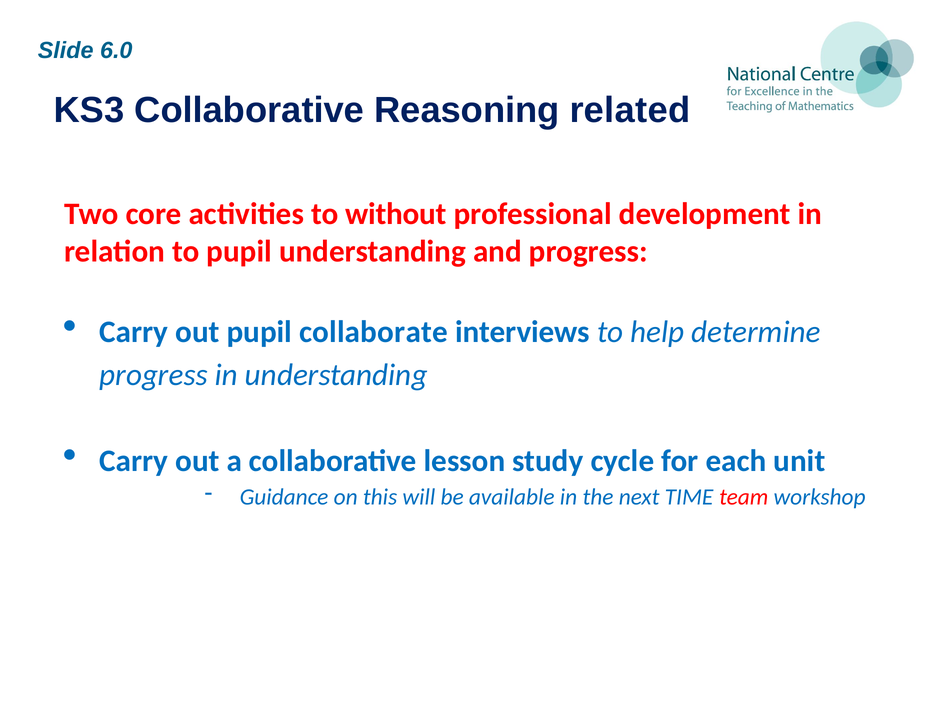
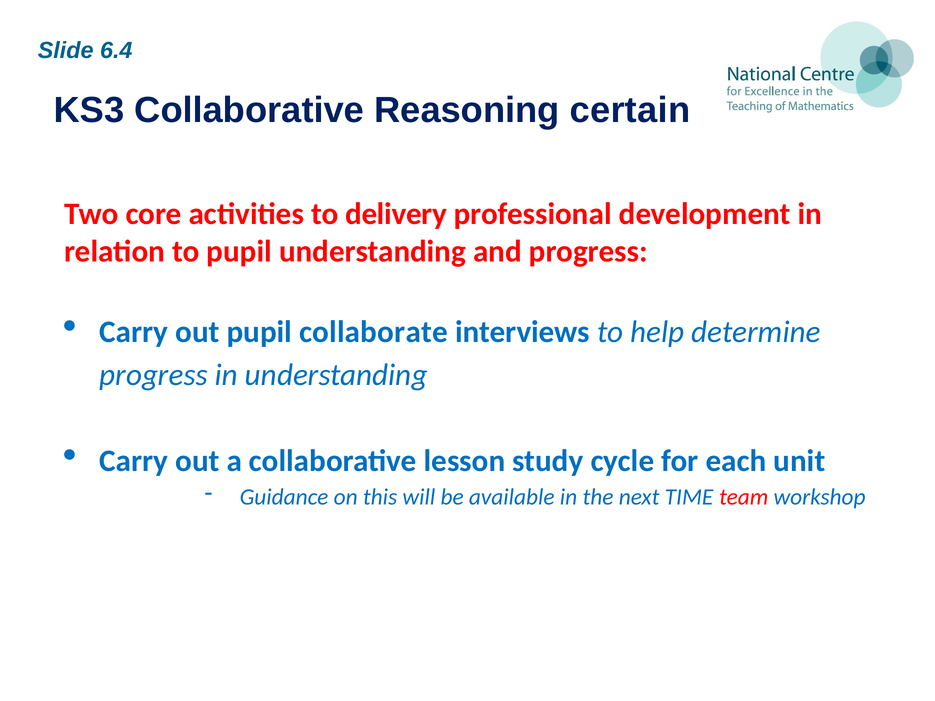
6.0: 6.0 -> 6.4
related: related -> certain
without: without -> delivery
